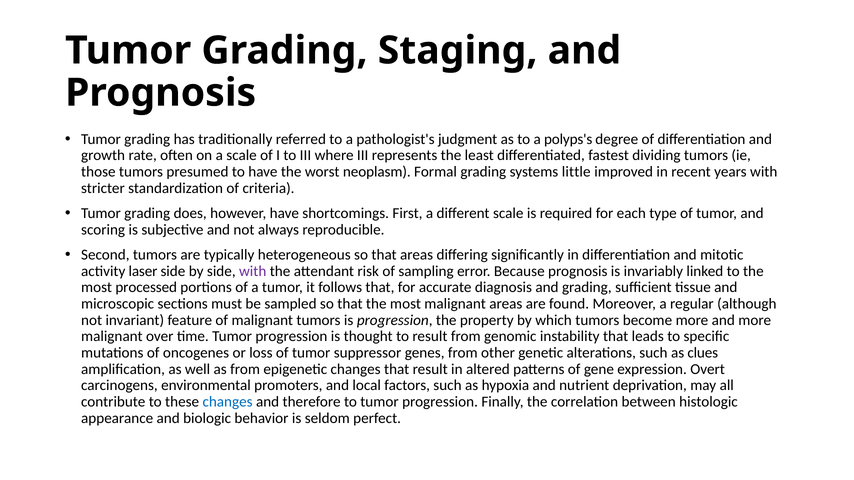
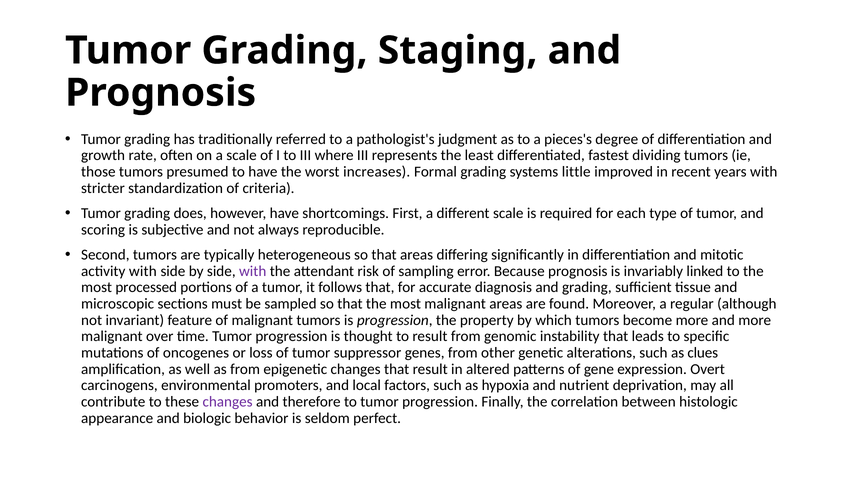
polyps's: polyps's -> pieces's
neoplasm: neoplasm -> increases
activity laser: laser -> with
changes at (228, 402) colour: blue -> purple
